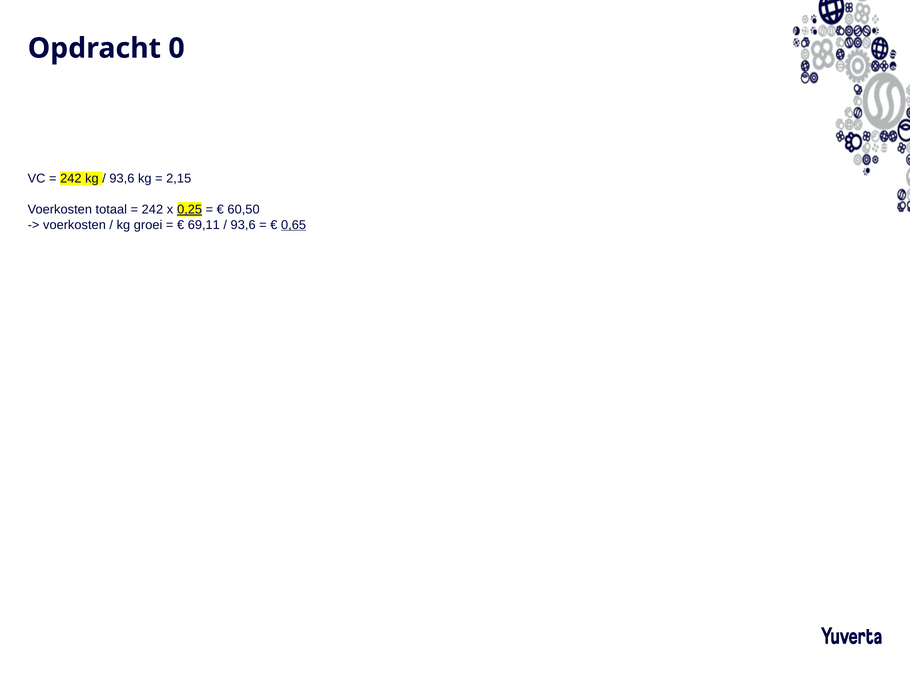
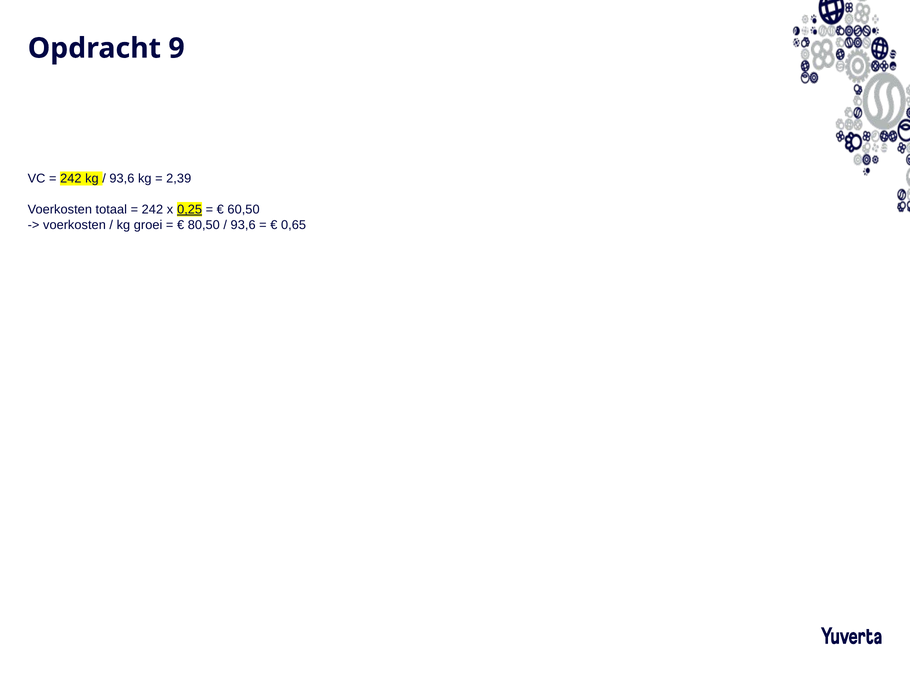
0: 0 -> 9
2,15: 2,15 -> 2,39
69,11: 69,11 -> 80,50
0,65 underline: present -> none
